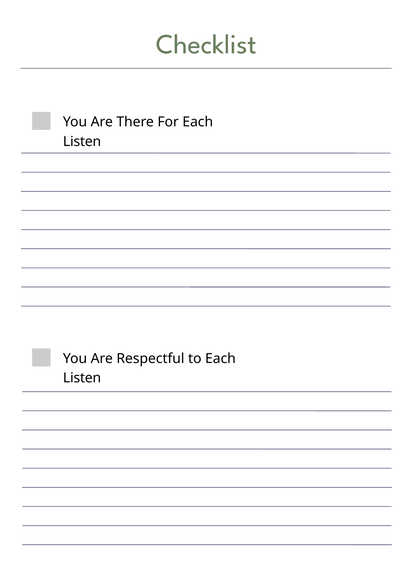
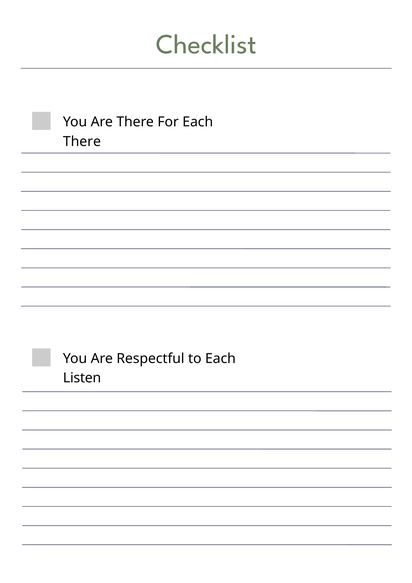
Listen at (82, 141): Listen -> There
